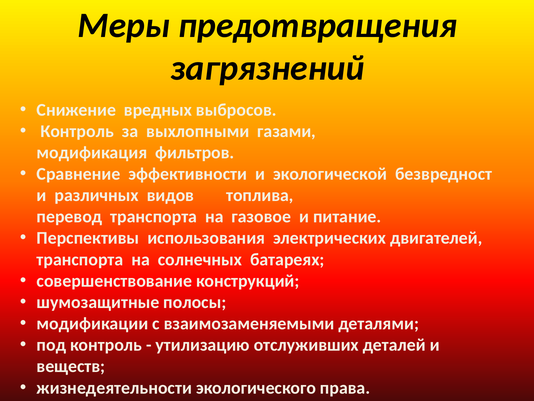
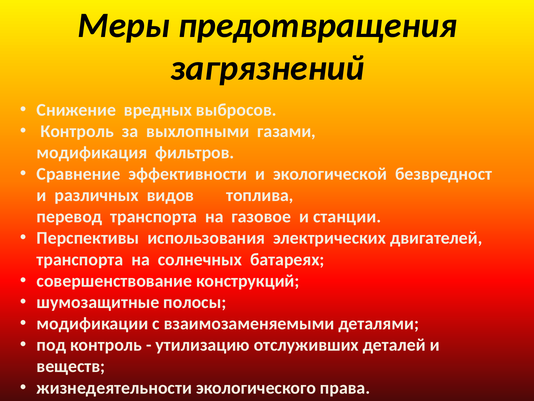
питание: питание -> станции
